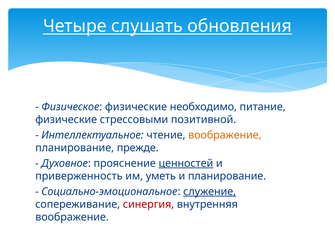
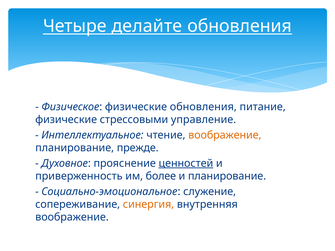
слушать: слушать -> делайте
физические необходимо: необходимо -> обновления
позитивной: позитивной -> управление
уметь: уметь -> более
служение underline: present -> none
синергия colour: red -> orange
